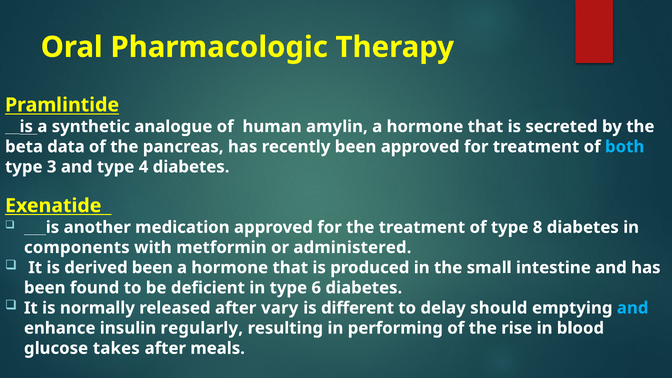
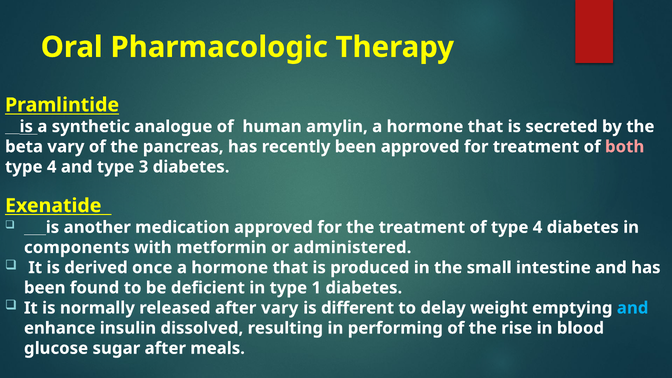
beta data: data -> vary
both colour: light blue -> pink
3 at (52, 167): 3 -> 4
4: 4 -> 3
of type 8: 8 -> 4
derived been: been -> once
6: 6 -> 1
should: should -> weight
regularly: regularly -> dissolved
takes: takes -> sugar
